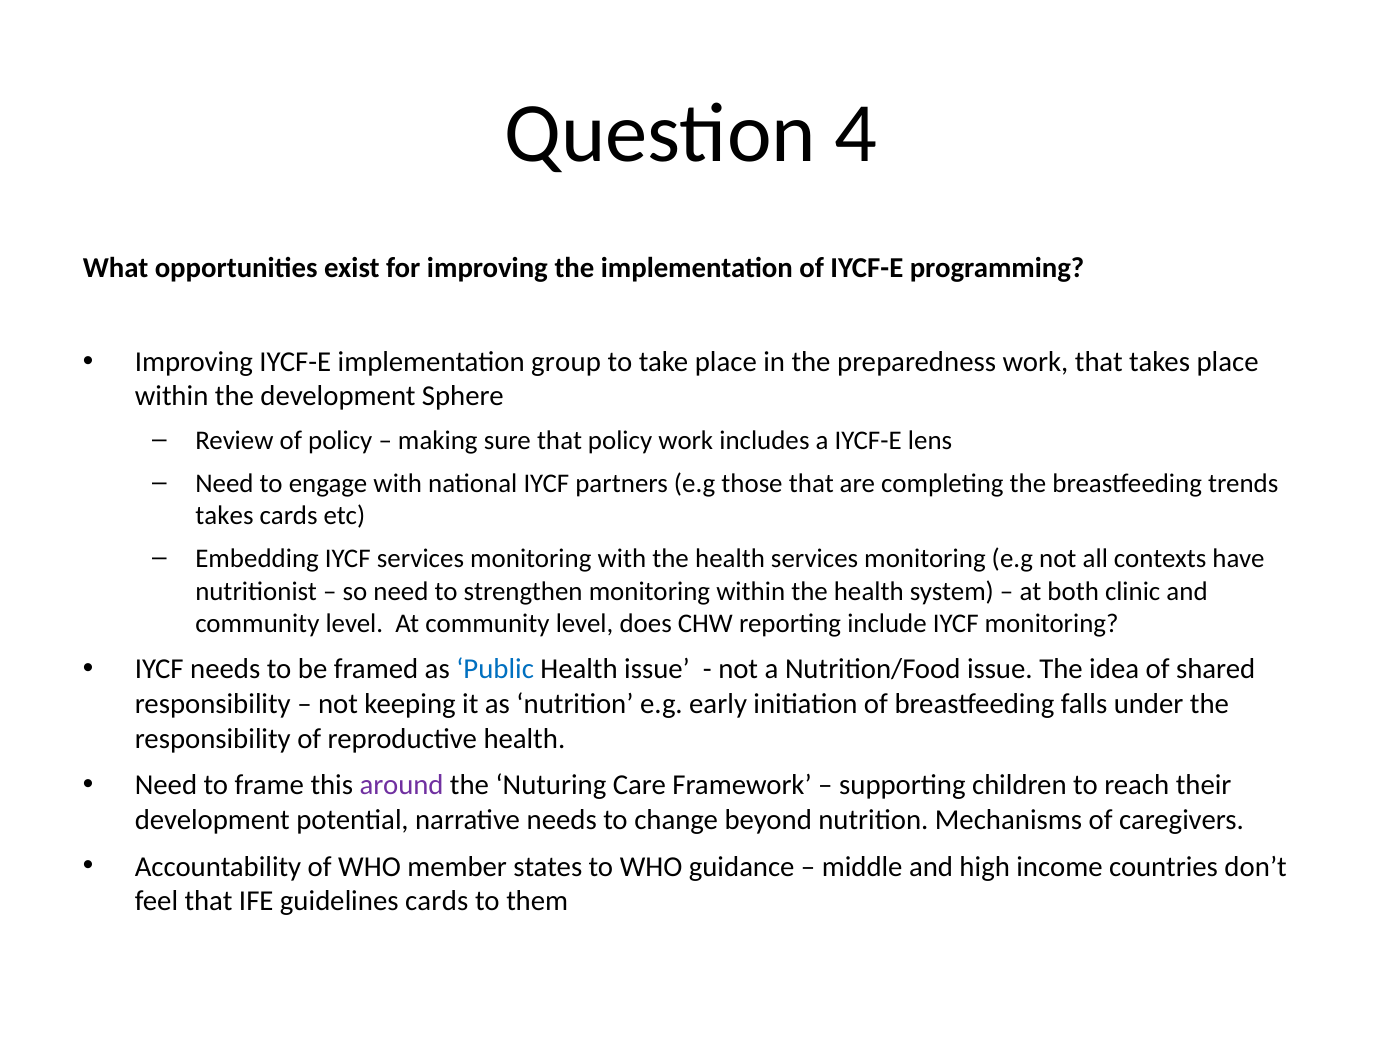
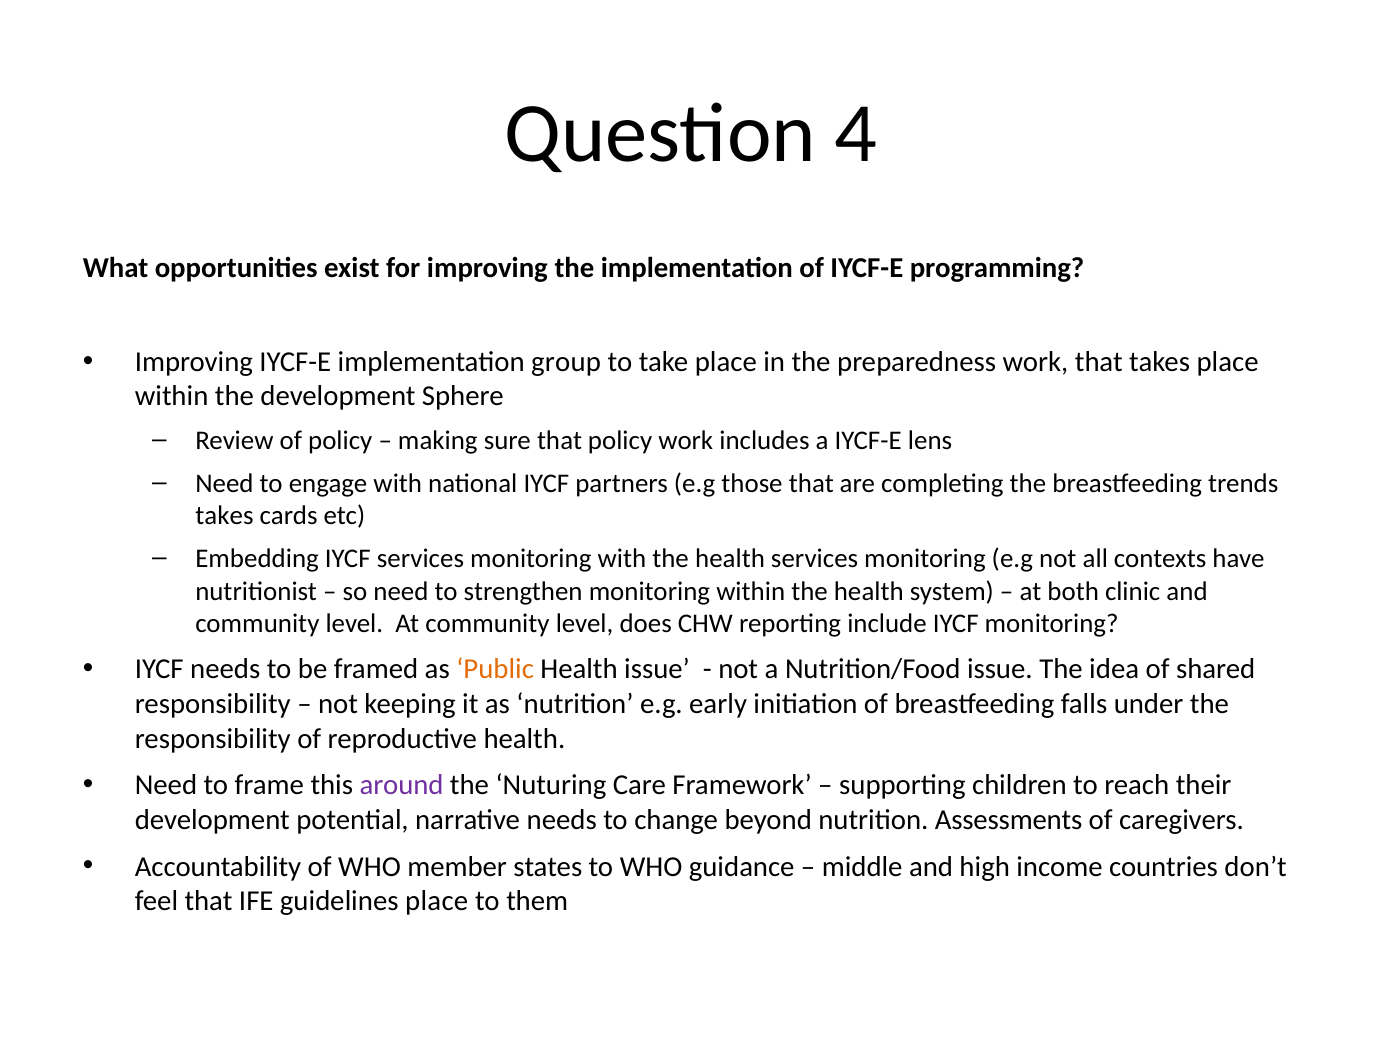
Public colour: blue -> orange
Mechanisms: Mechanisms -> Assessments
guidelines cards: cards -> place
